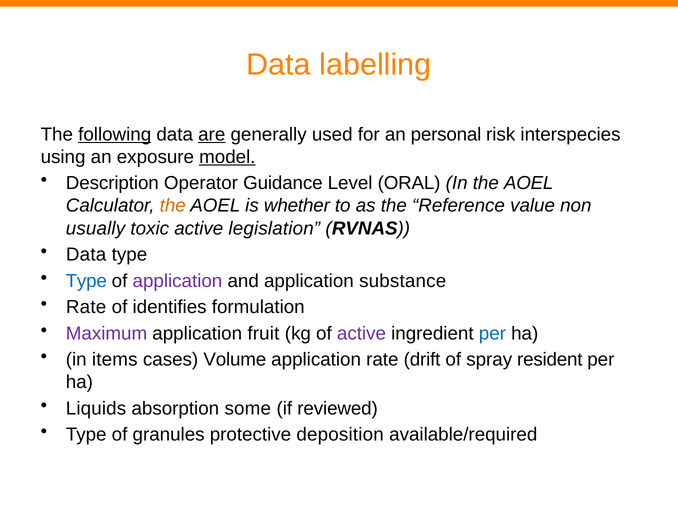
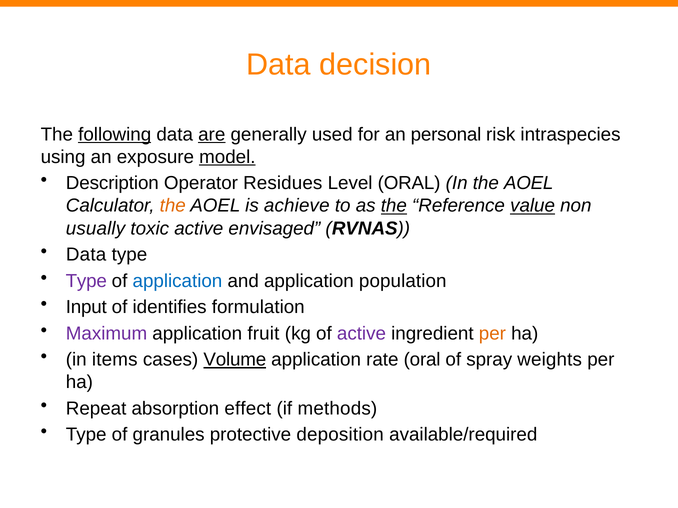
labelling: labelling -> decision
interspecies: interspecies -> intraspecies
Guidance: Guidance -> Residues
whether: whether -> achieve
the at (394, 206) underline: none -> present
value underline: none -> present
legislation: legislation -> envisaged
Type at (86, 281) colour: blue -> purple
application at (177, 281) colour: purple -> blue
substance: substance -> population
Rate at (86, 307): Rate -> Input
per at (492, 334) colour: blue -> orange
Volume underline: none -> present
rate drift: drift -> oral
resident: resident -> weights
Liquids: Liquids -> Repeat
some: some -> effect
reviewed: reviewed -> methods
